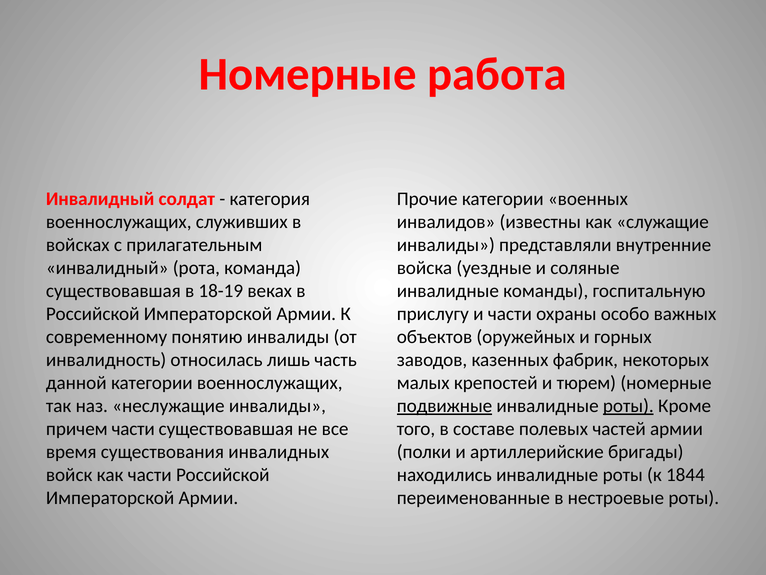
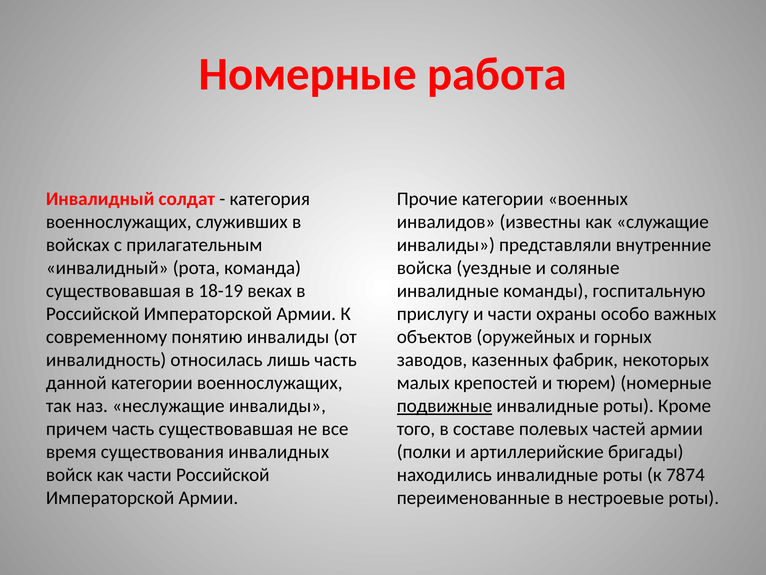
роты at (628, 406) underline: present -> none
причем части: части -> часть
1844: 1844 -> 7874
